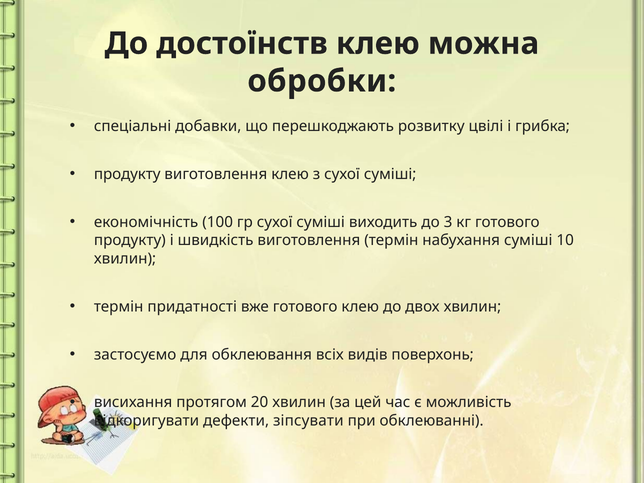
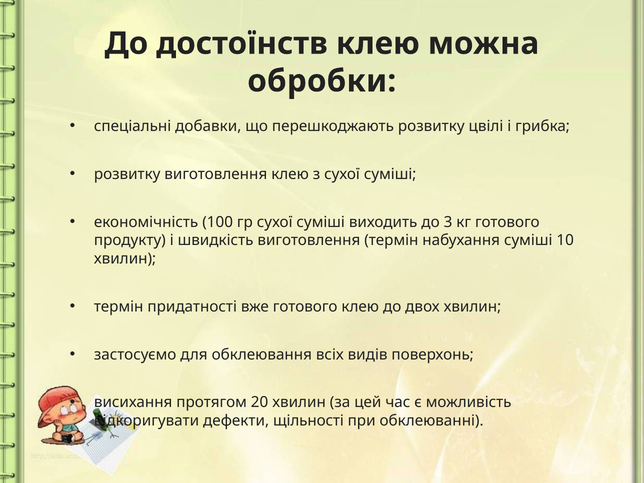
продукту at (127, 174): продукту -> розвитку
зіпсувати: зіпсувати -> щільності
